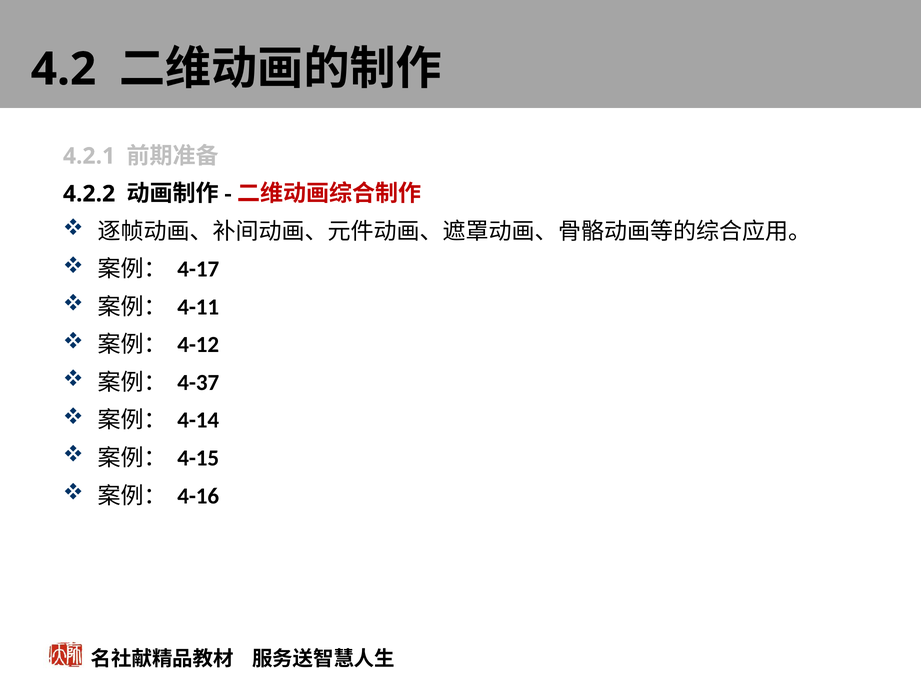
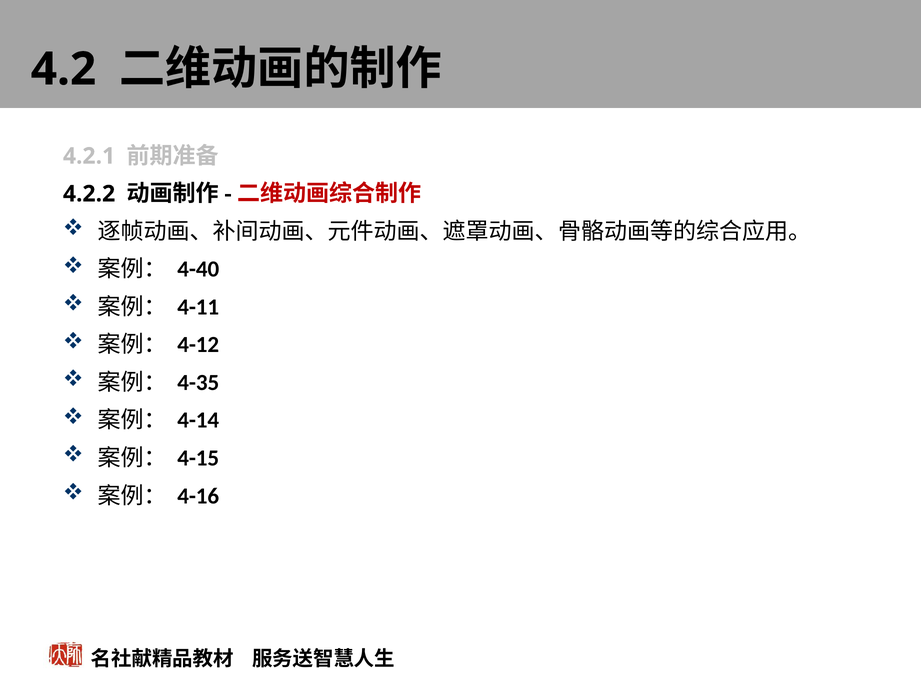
4-17: 4-17 -> 4-40
4-37: 4-37 -> 4-35
